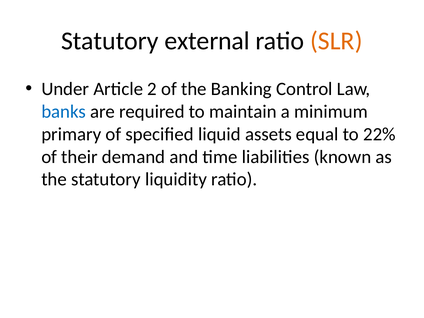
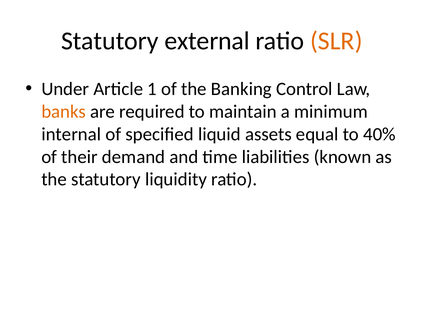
2: 2 -> 1
banks colour: blue -> orange
primary: primary -> internal
22%: 22% -> 40%
